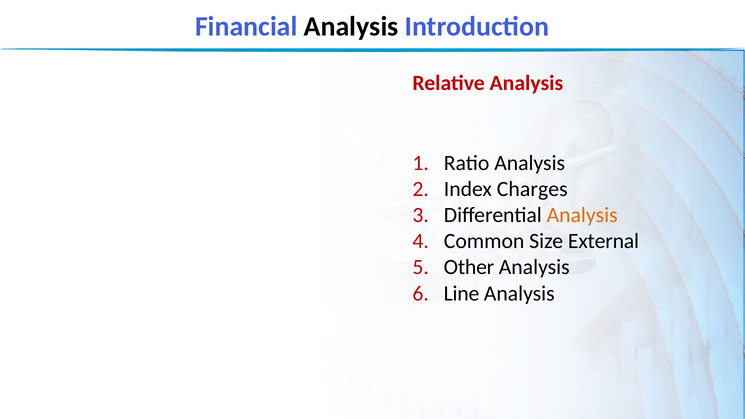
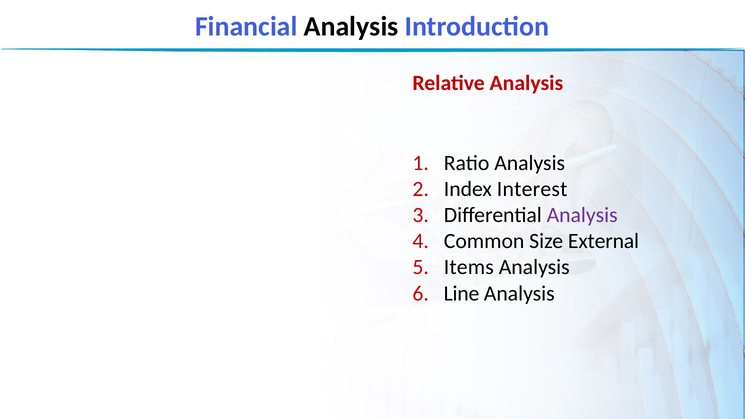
Charges: Charges -> Interest
Analysis at (582, 215) colour: orange -> purple
Other: Other -> Items
